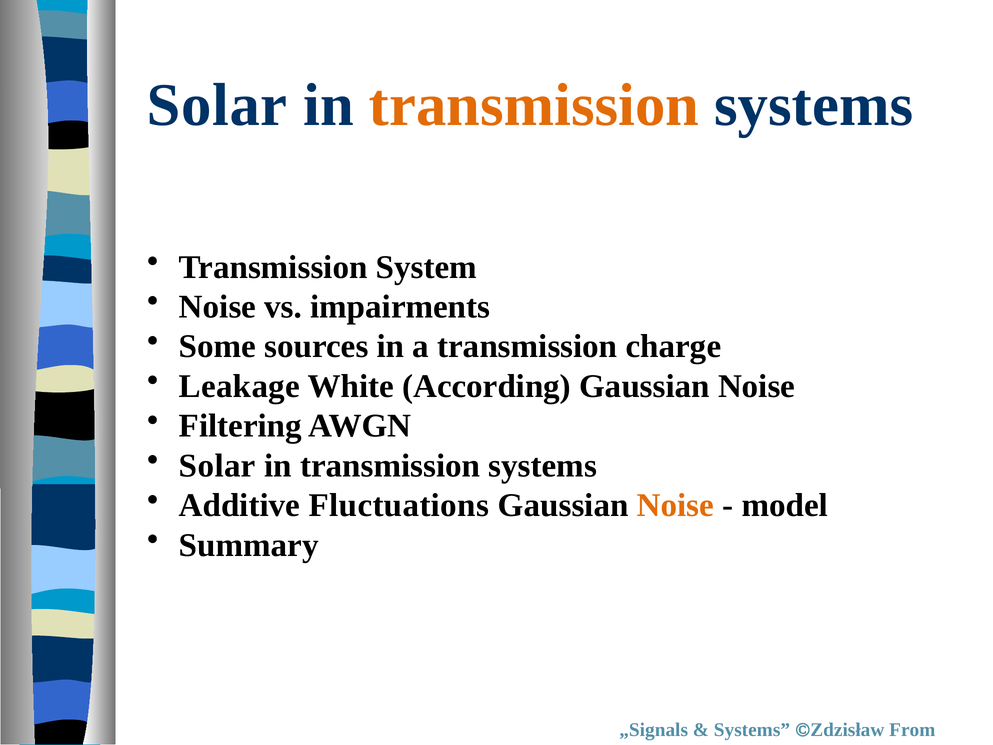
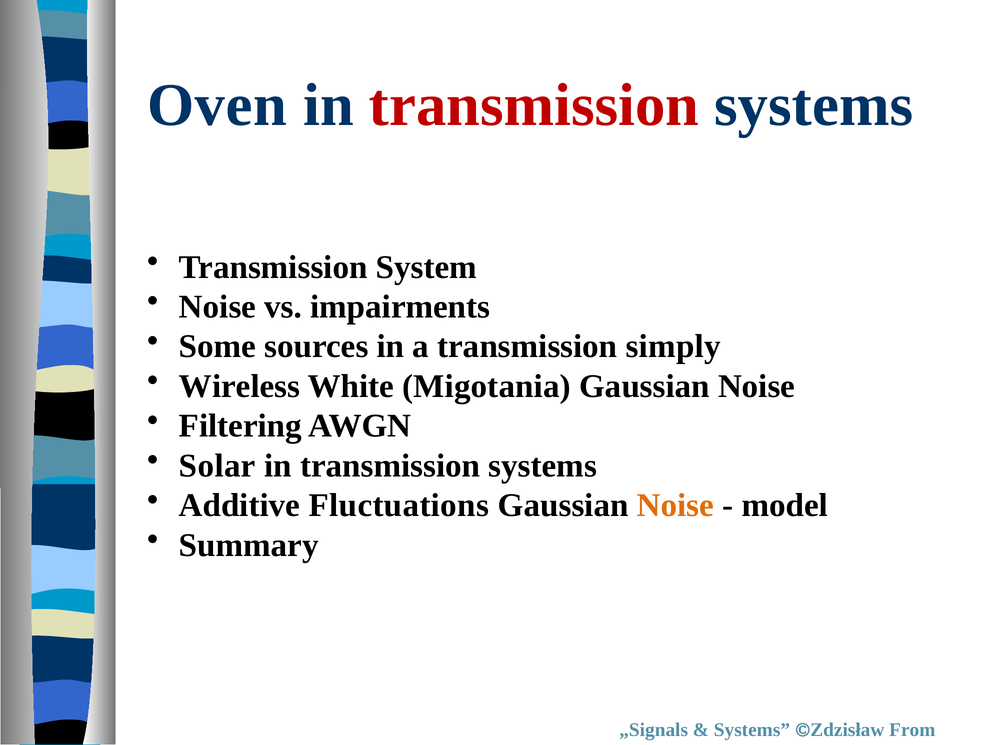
Solar at (217, 105): Solar -> Oven
transmission at (534, 105) colour: orange -> red
charge: charge -> simply
Leakage: Leakage -> Wireless
According: According -> Migotania
